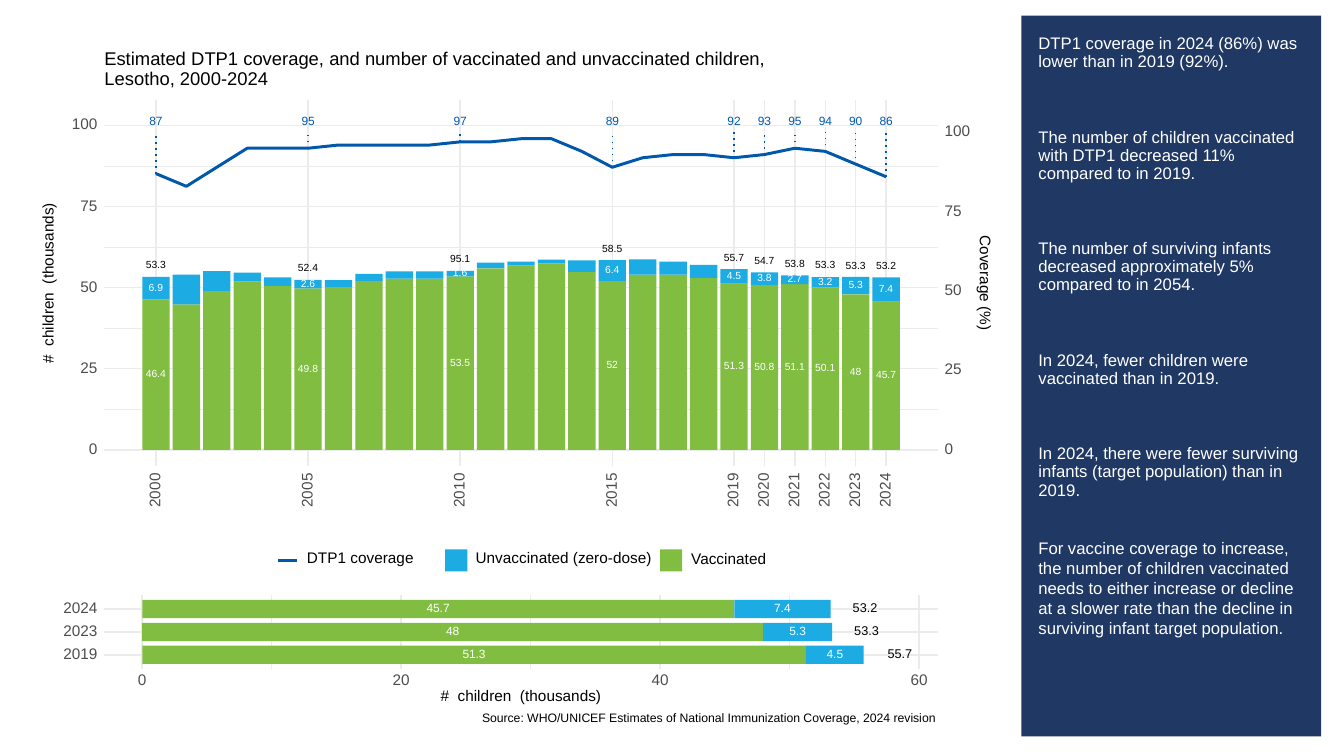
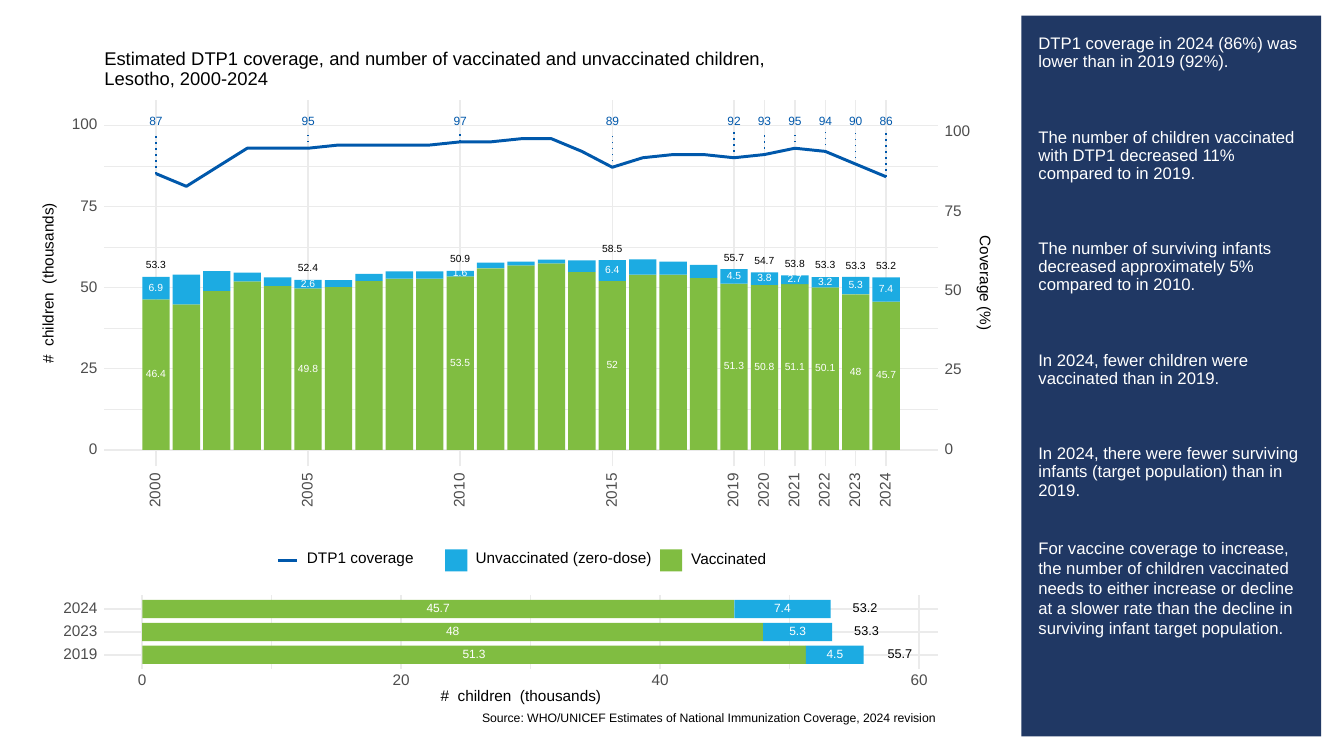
95.1: 95.1 -> 50.9
2054: 2054 -> 2010
